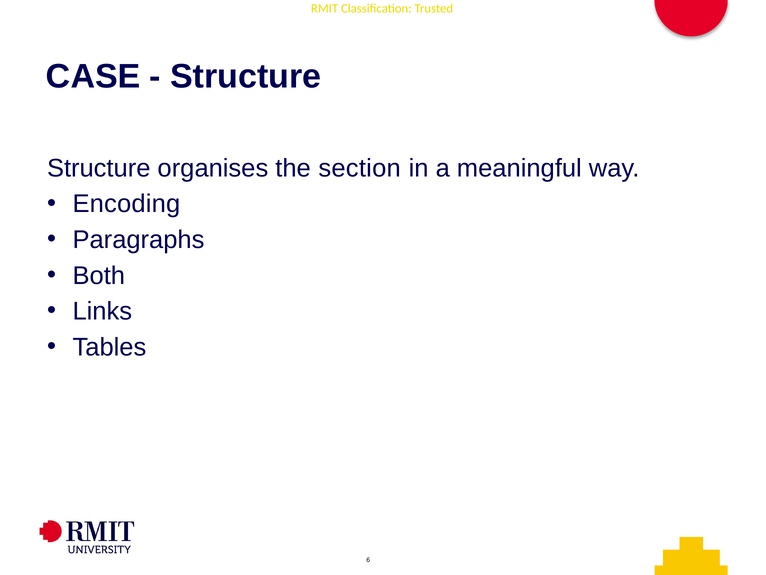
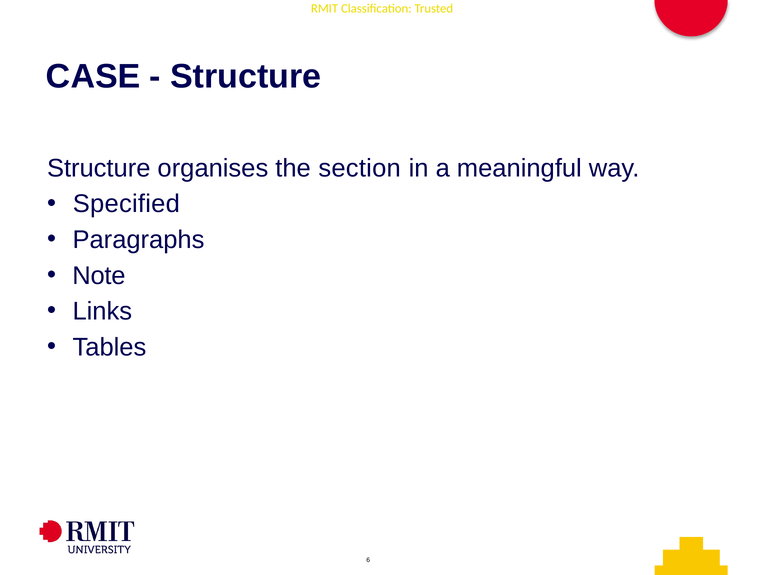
Encoding: Encoding -> Specified
Both: Both -> Note
